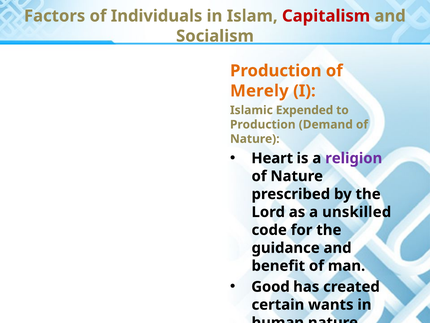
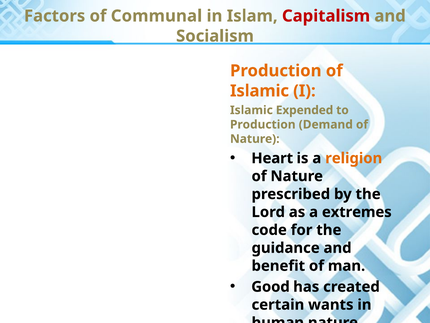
Individuals: Individuals -> Communal
Merely at (259, 91): Merely -> Islamic
religion colour: purple -> orange
unskilled: unskilled -> extremes
